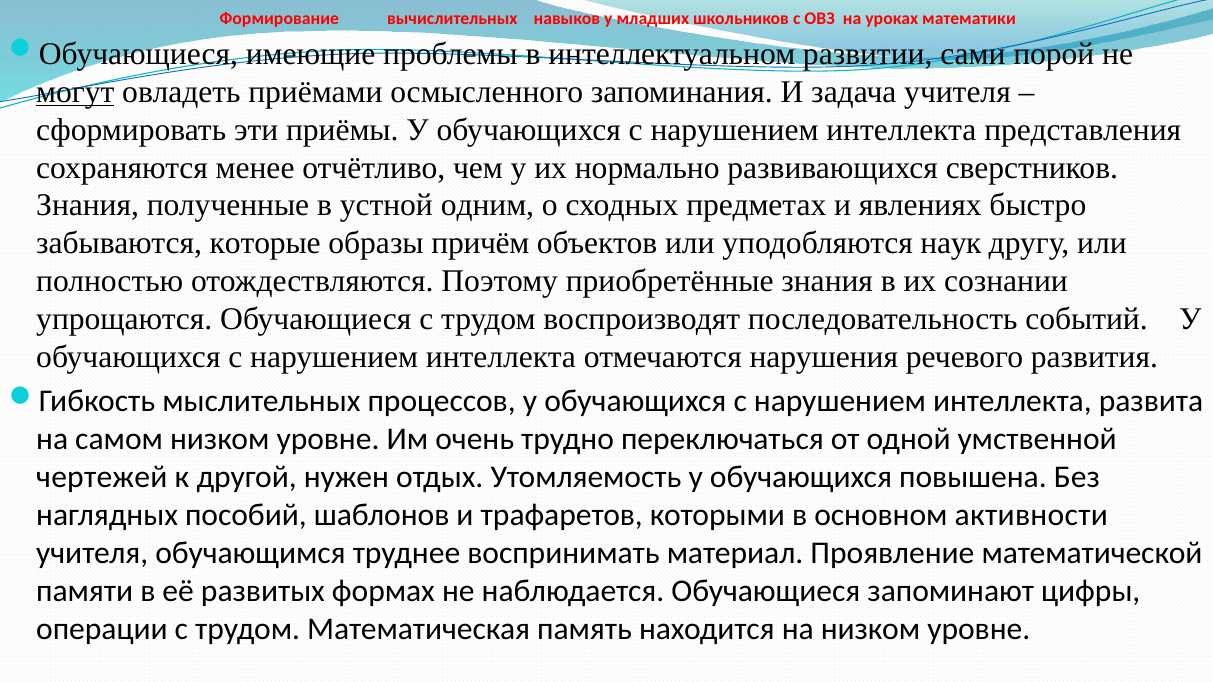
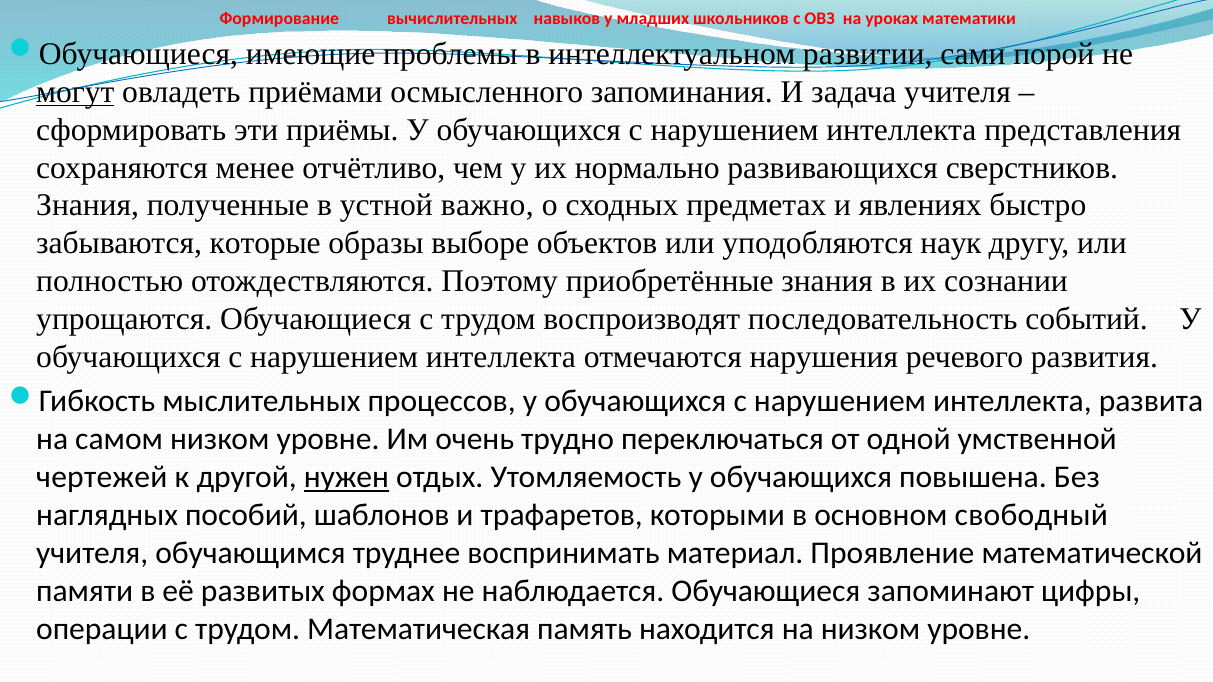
одним: одним -> важно
причём: причём -> выборе
нужен underline: none -> present
активности: активности -> свободный
